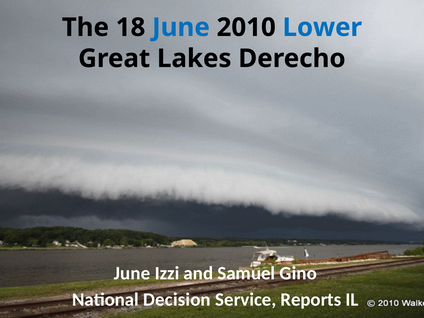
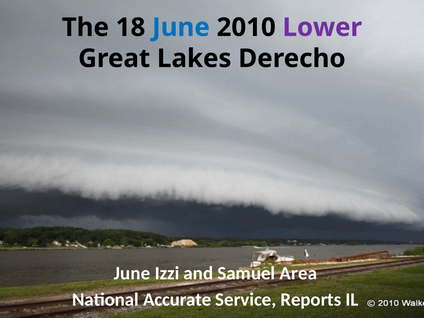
Lower colour: blue -> purple
Gino: Gino -> Area
Decision: Decision -> Accurate
